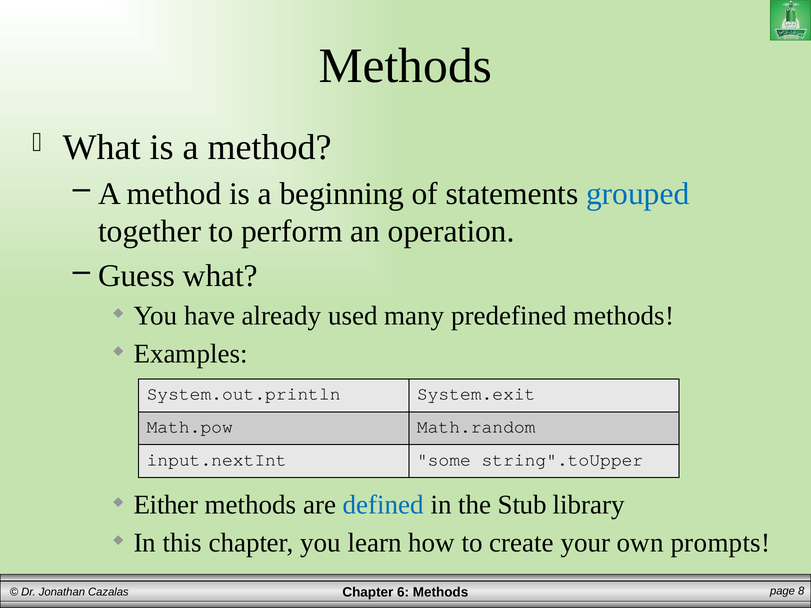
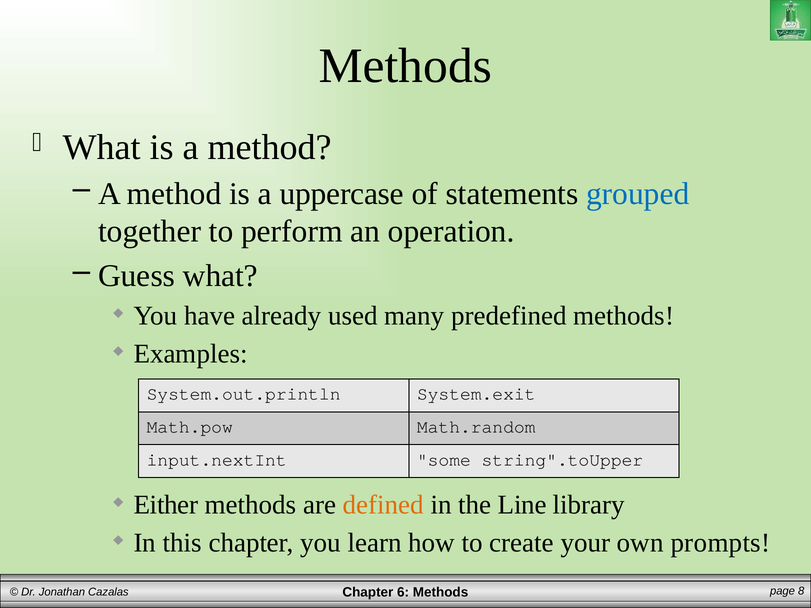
beginning: beginning -> uppercase
defined colour: blue -> orange
Stub: Stub -> Line
